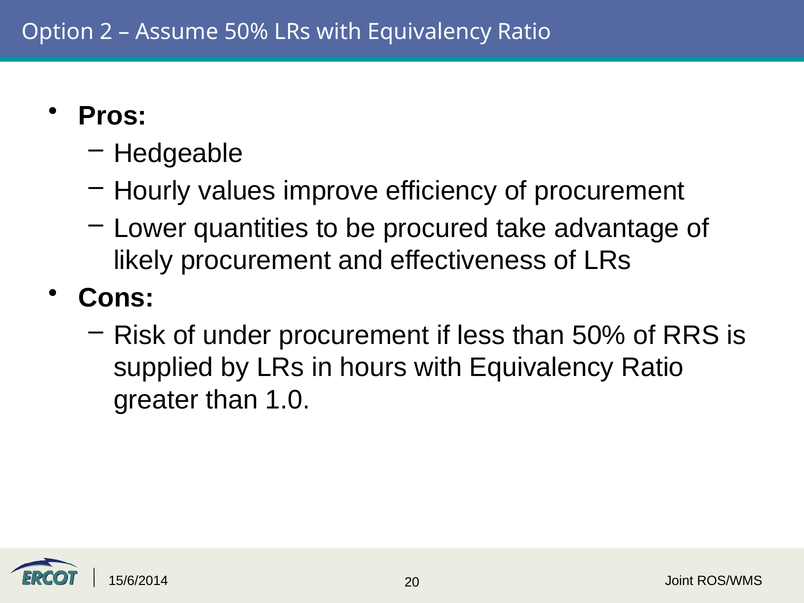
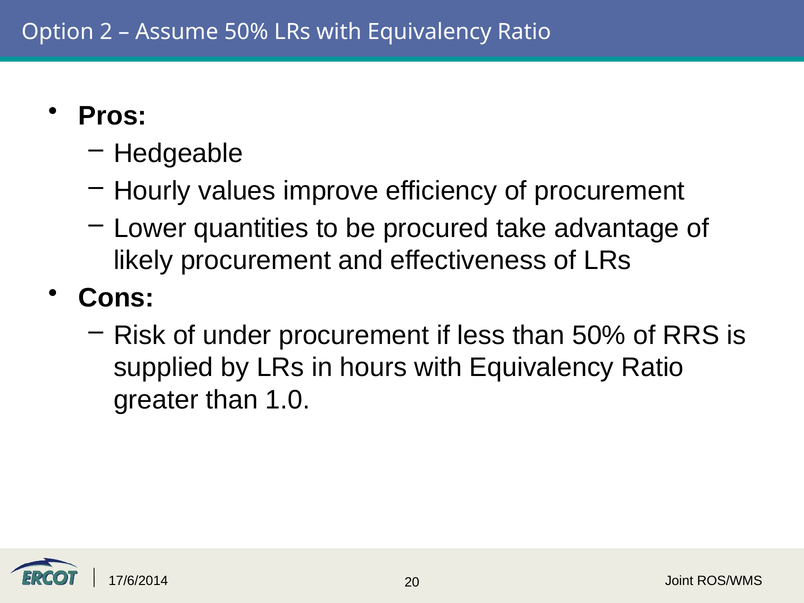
15/6/2014: 15/6/2014 -> 17/6/2014
